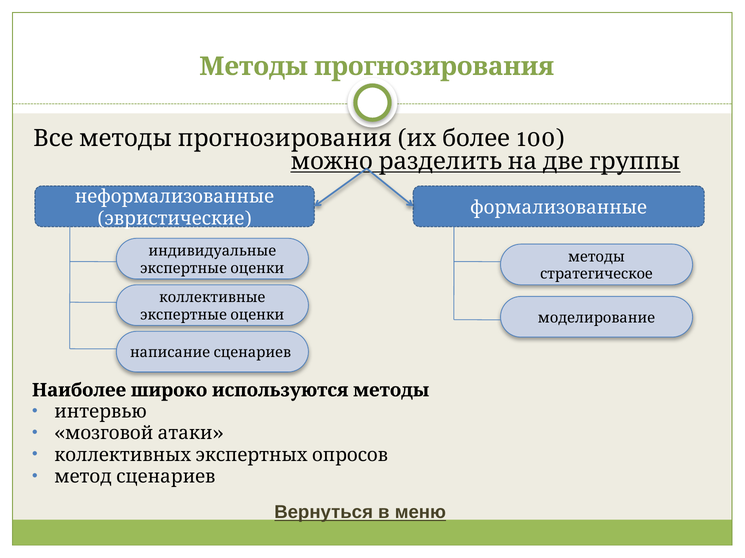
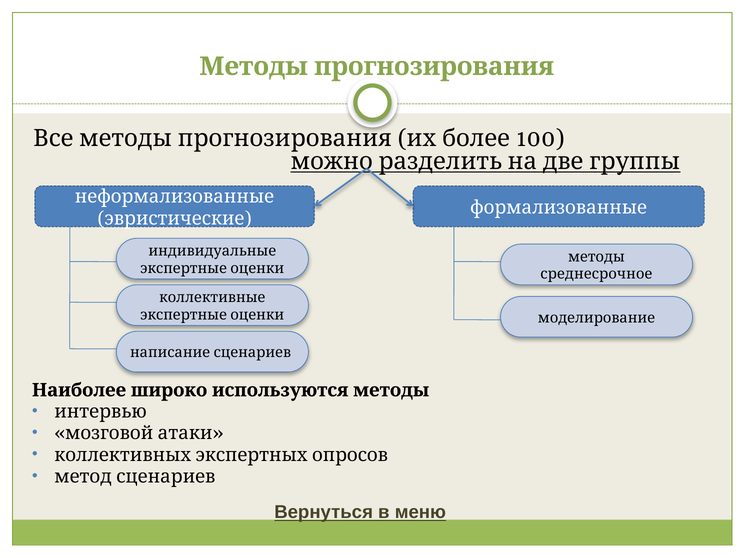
стратегическое: стратегическое -> среднесрочное
